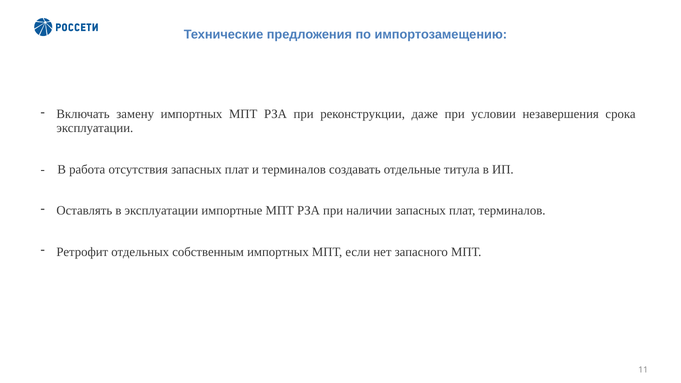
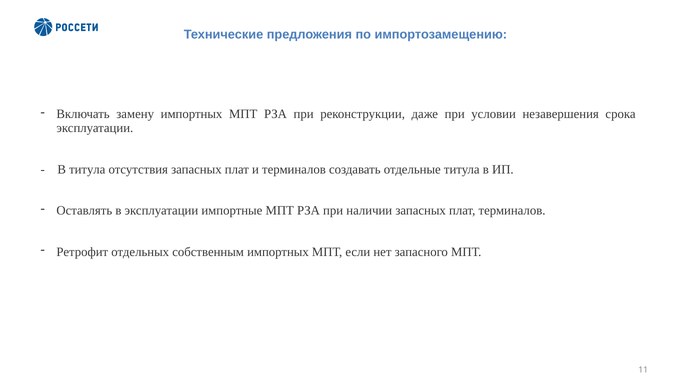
В работа: работа -> титула
